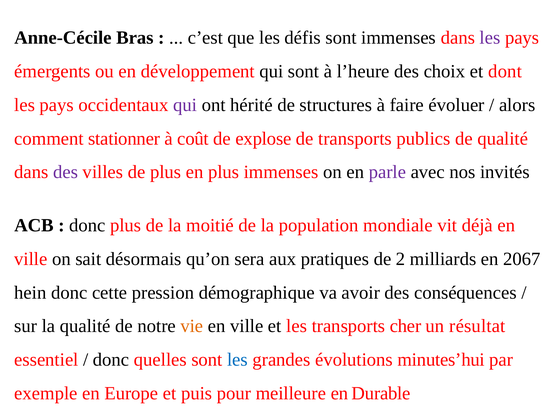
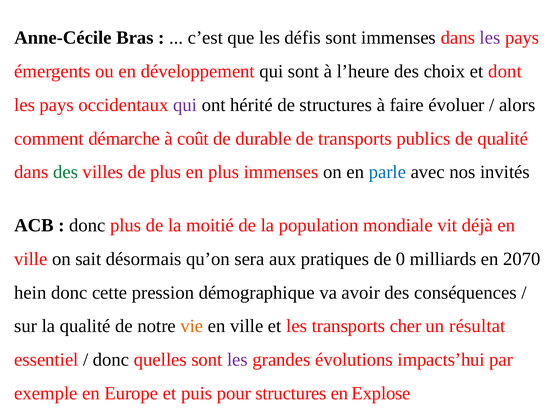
stationner: stationner -> démarche
explose: explose -> durable
des at (66, 172) colour: purple -> green
parle colour: purple -> blue
2: 2 -> 0
2067: 2067 -> 2070
les at (237, 360) colour: blue -> purple
minutes’hui: minutes’hui -> impacts’hui
pour meilleure: meilleure -> structures
Durable: Durable -> Explose
